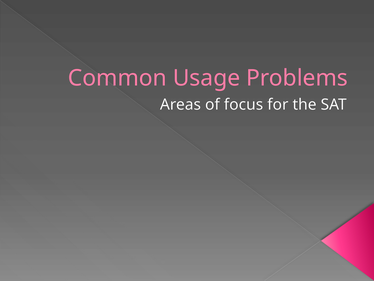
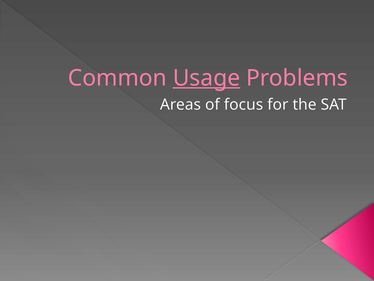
Usage underline: none -> present
